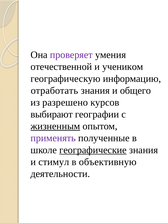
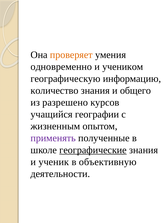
проверяет colour: purple -> orange
отечественной: отечественной -> одновременно
отработать: отработать -> количество
выбирают: выбирают -> учащийся
жизненным underline: present -> none
стимул: стимул -> ученик
